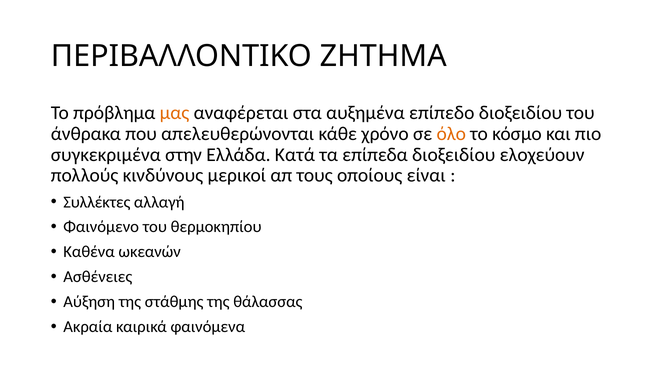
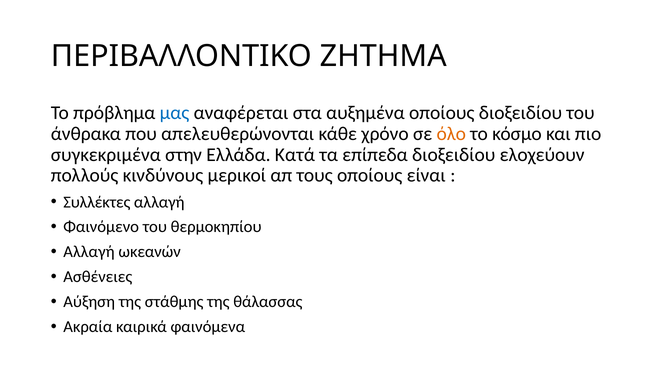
μας colour: orange -> blue
αυξημένα επίπεδο: επίπεδο -> οποίους
Καθένα at (89, 252): Καθένα -> Αλλαγή
